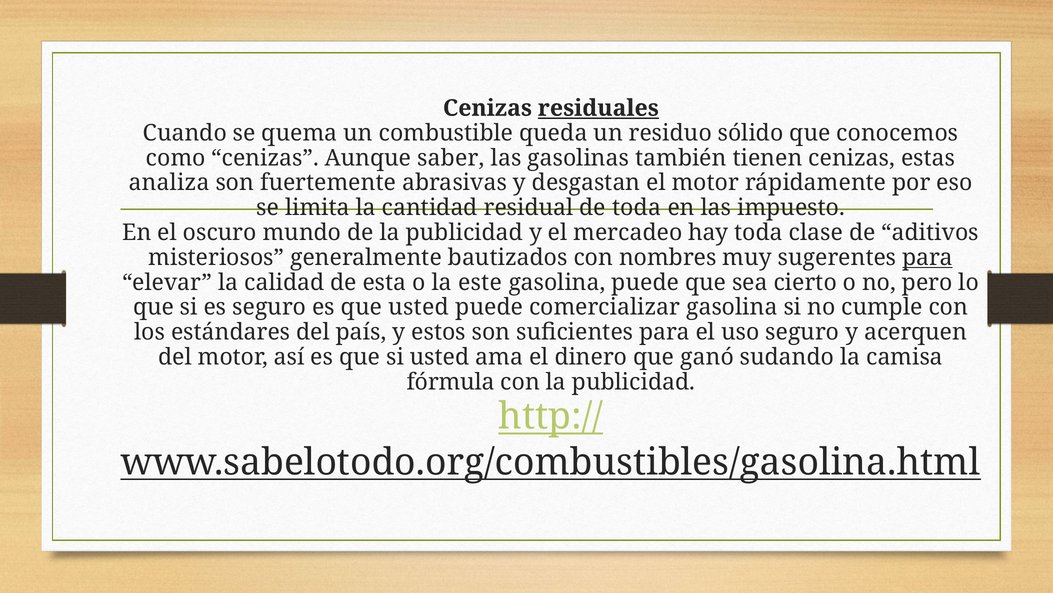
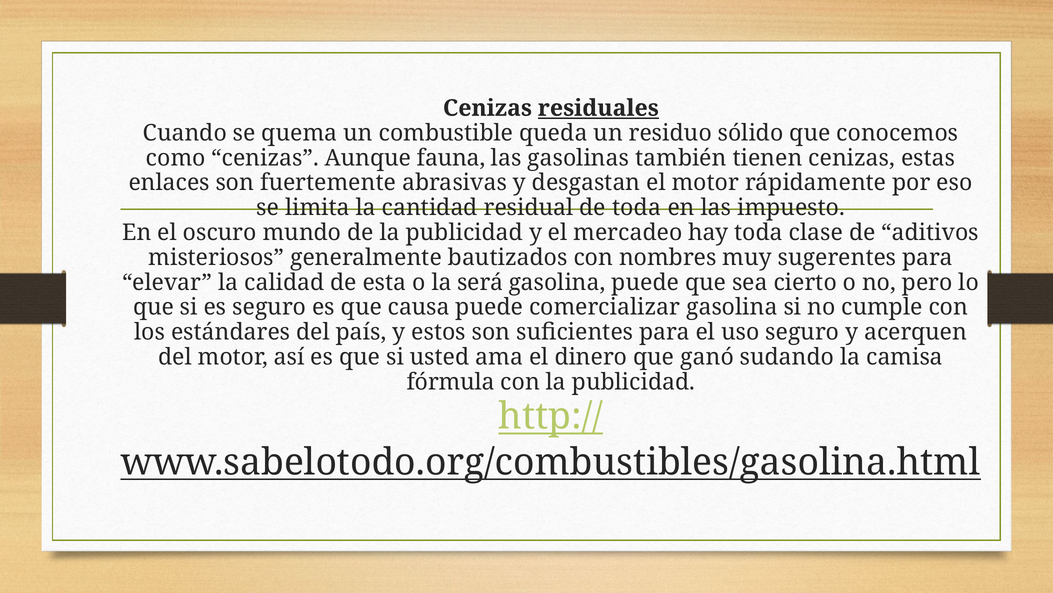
saber: saber -> fauna
analiza: analiza -> enlaces
para at (928, 257) underline: present -> none
este: este -> será
que usted: usted -> causa
